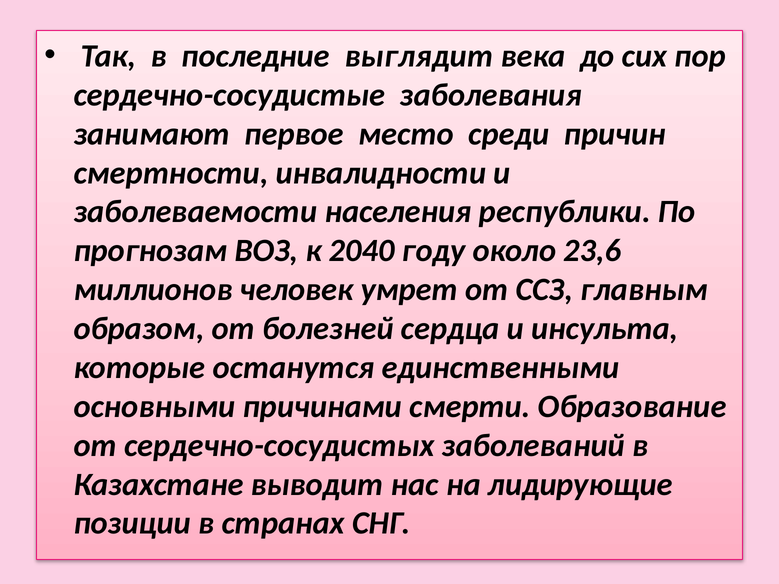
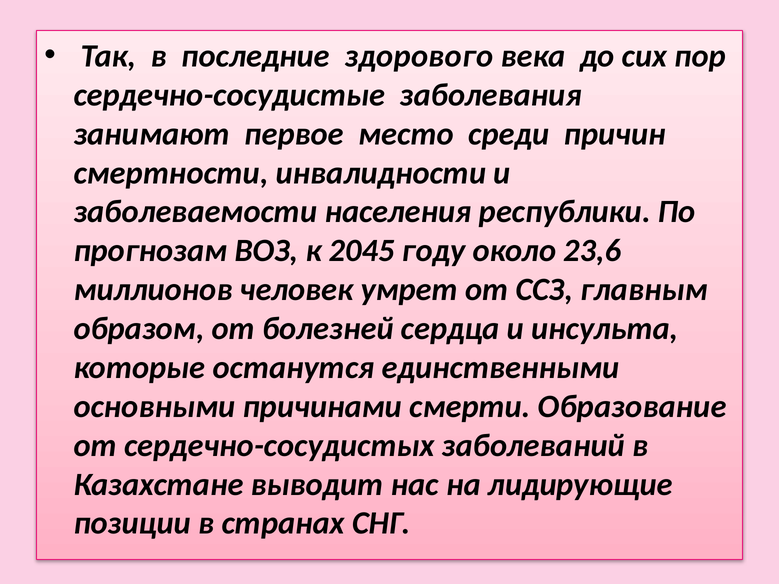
выглядит: выглядит -> здорового
2040: 2040 -> 2045
